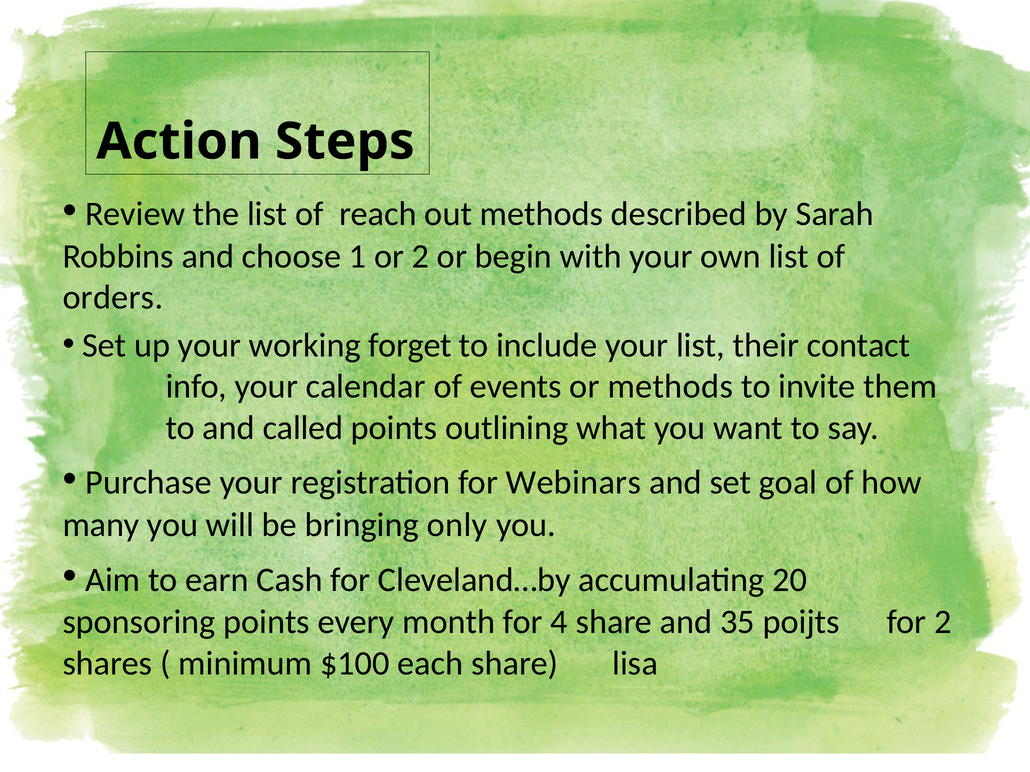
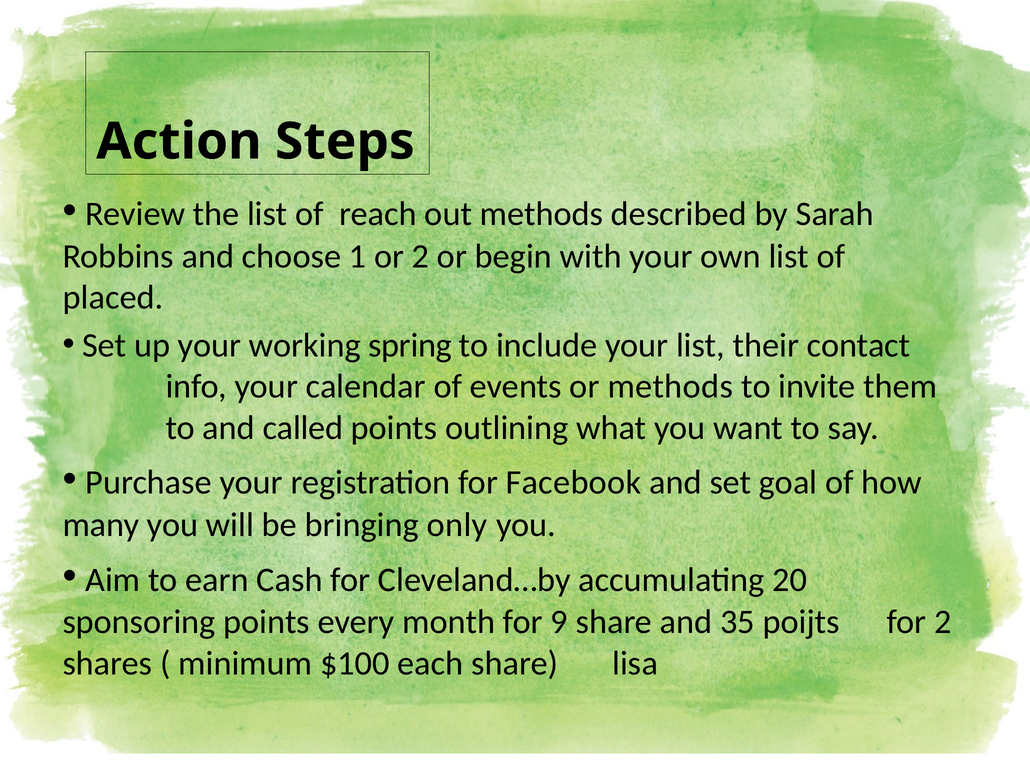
orders: orders -> placed
forget: forget -> spring
Webinars: Webinars -> Facebook
4: 4 -> 9
